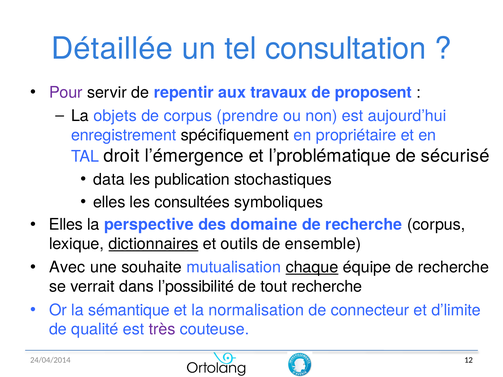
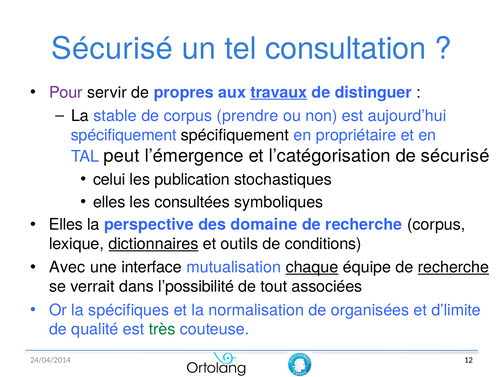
Détaillée at (112, 49): Détaillée -> Sécurisé
repentir: repentir -> propres
travaux underline: none -> present
proposent: proposent -> distinguer
objets: objets -> stable
enregistrement at (124, 135): enregistrement -> spécifiquement
droit: droit -> peut
l’problématique: l’problématique -> l’catégorisation
data: data -> celui
ensemble: ensemble -> conditions
souhaite: souhaite -> interface
recherche at (454, 268) underline: none -> present
tout recherche: recherche -> associées
sémantique: sémantique -> spécifiques
connecteur: connecteur -> organisées
très colour: purple -> green
